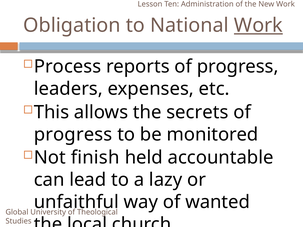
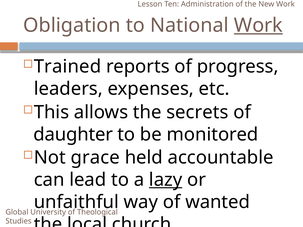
Process: Process -> Trained
progress at (73, 135): progress -> daughter
finish: finish -> grace
lazy underline: none -> present
